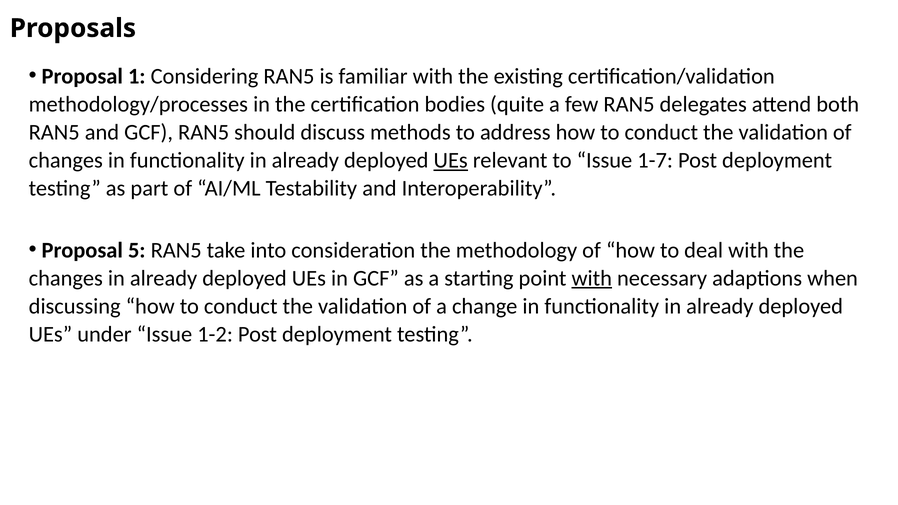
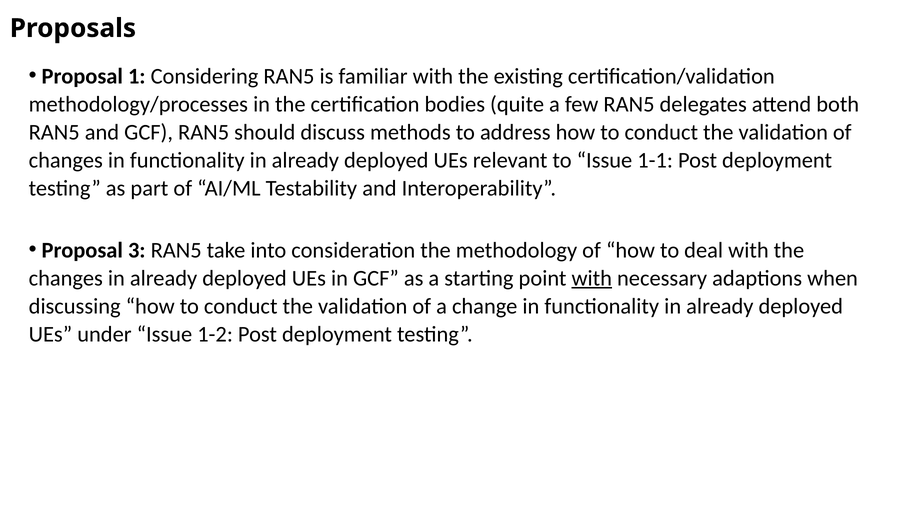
UEs at (451, 161) underline: present -> none
1-7: 1-7 -> 1-1
5: 5 -> 3
